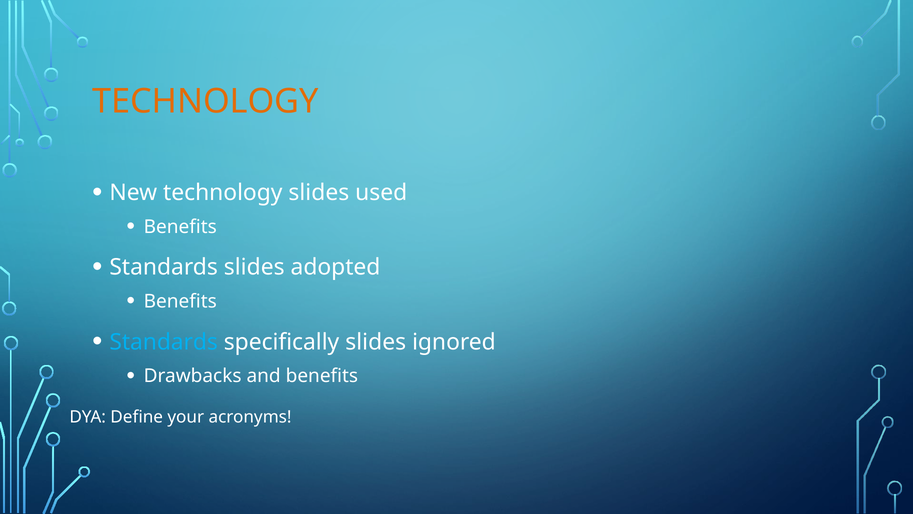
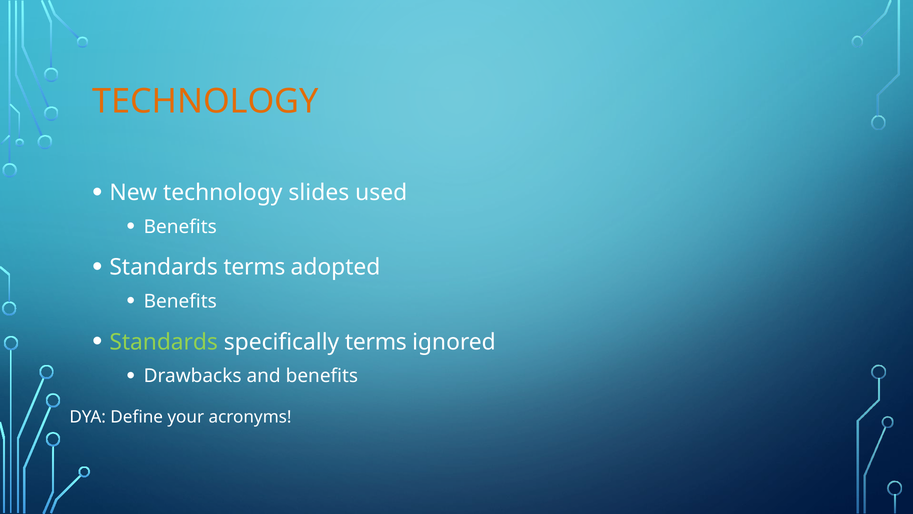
Standards slides: slides -> terms
Standards at (164, 342) colour: light blue -> light green
specifically slides: slides -> terms
